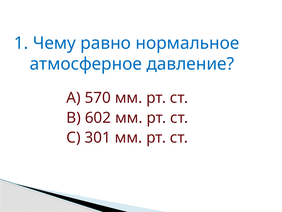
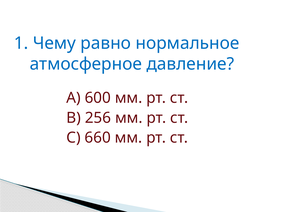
570: 570 -> 600
602: 602 -> 256
301: 301 -> 660
